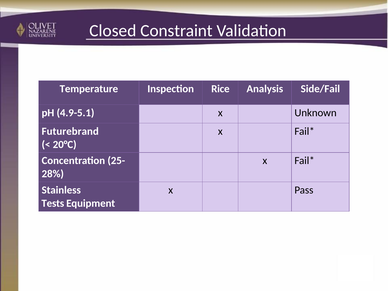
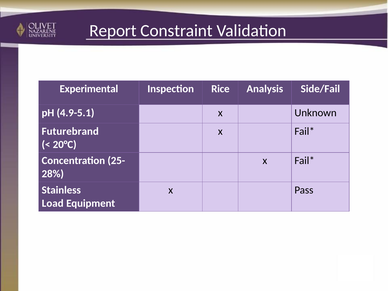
Closed: Closed -> Report
Temperature​: Temperature​ -> Experimental​
Tests: Tests -> Load
